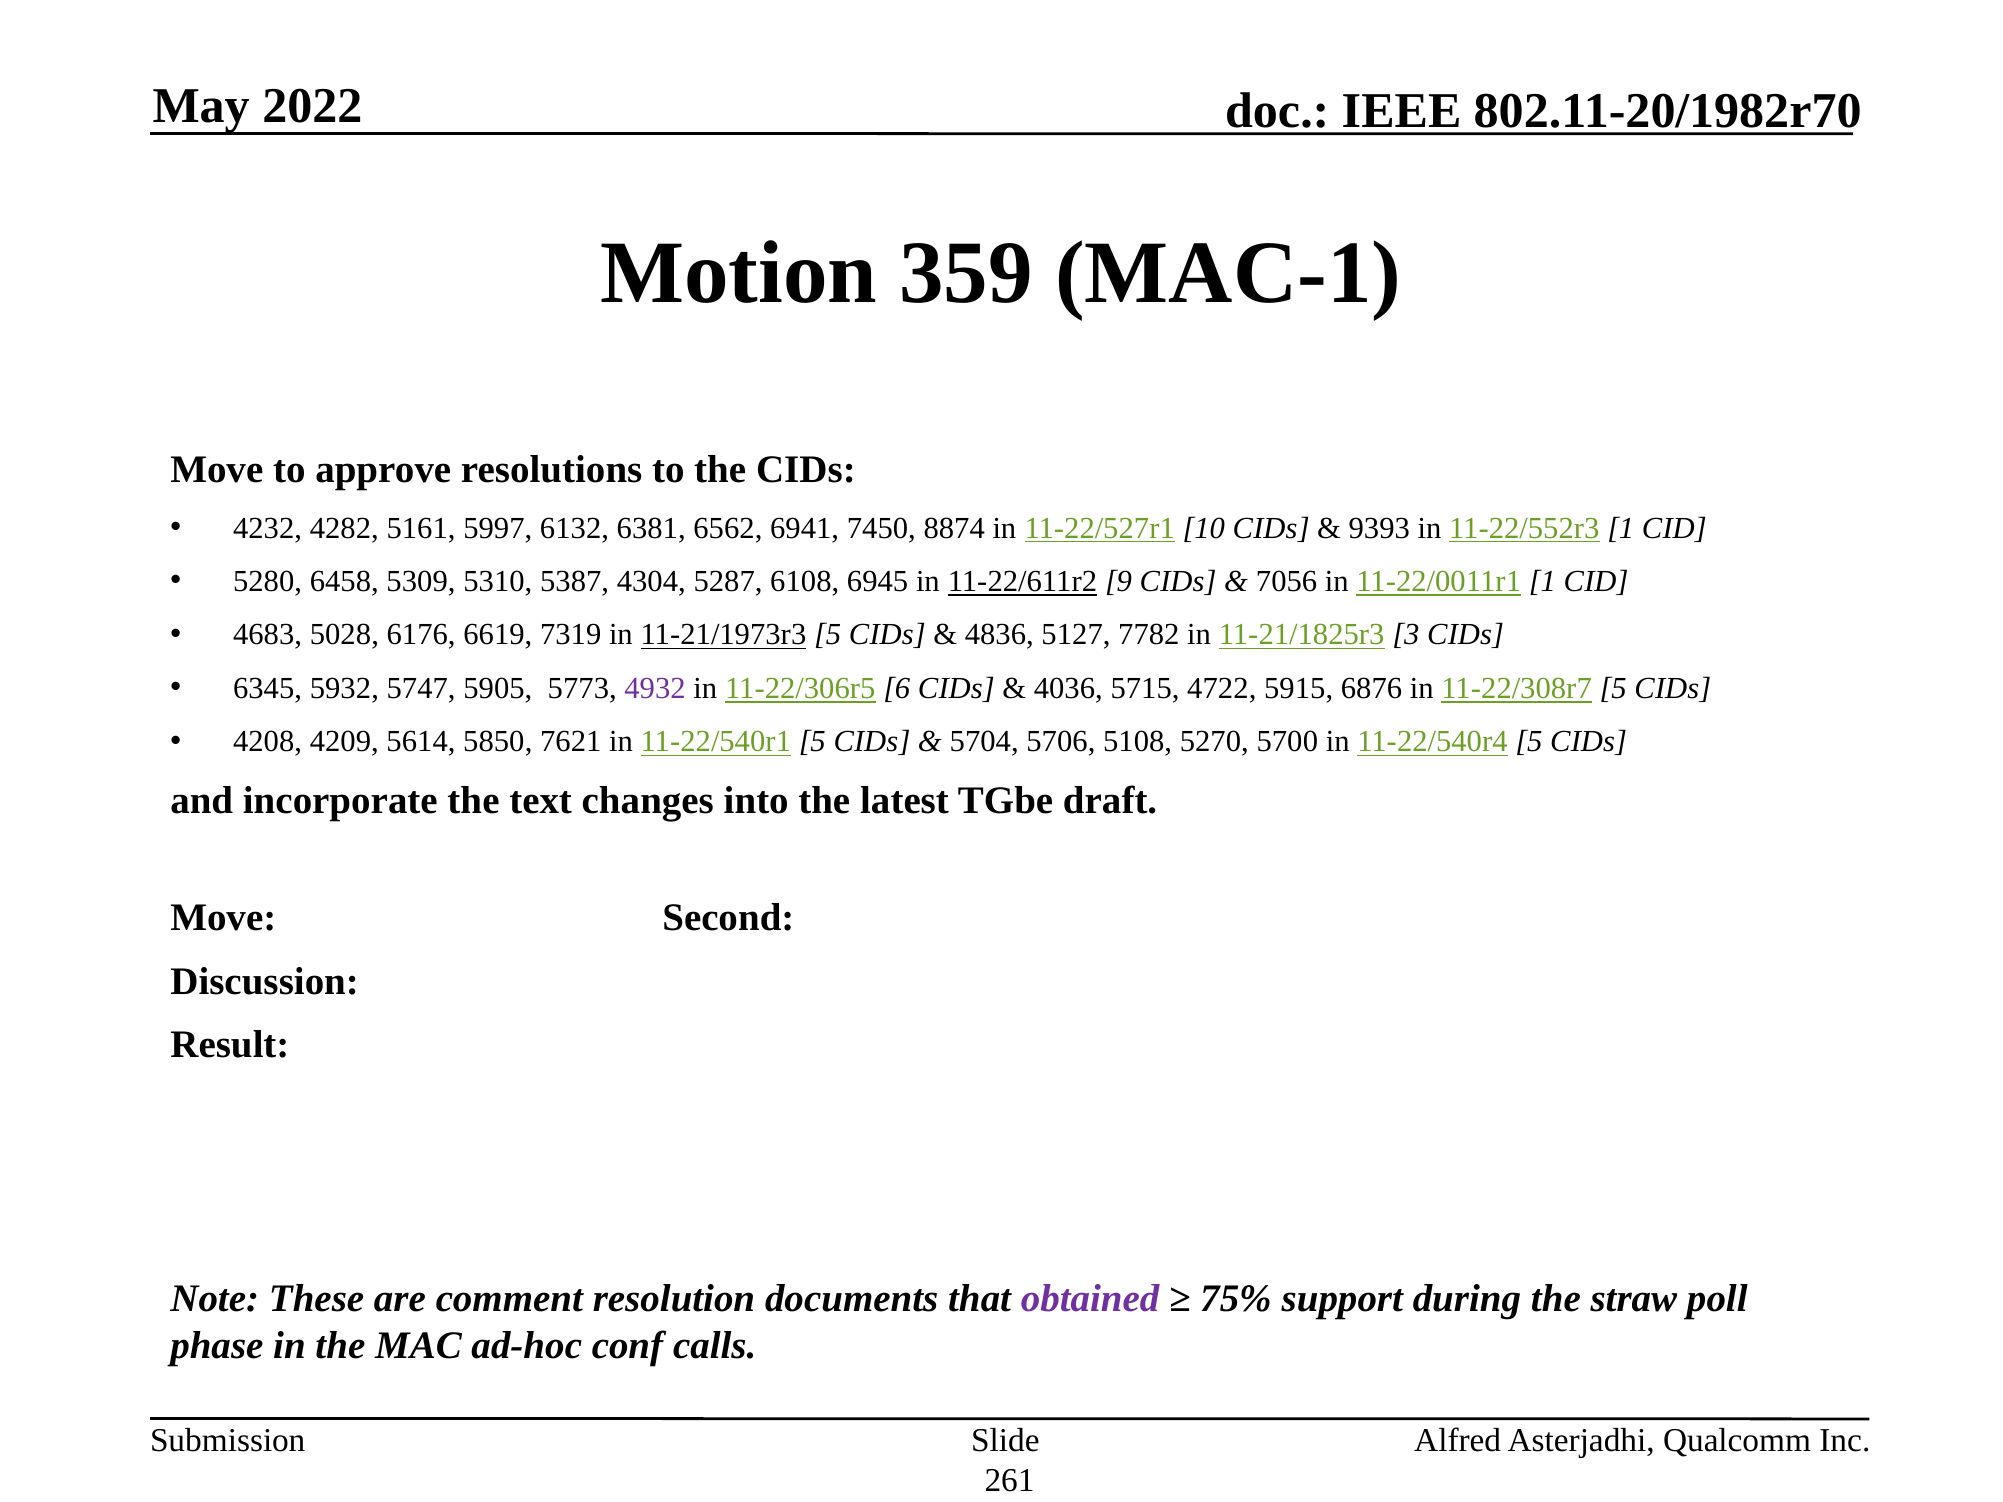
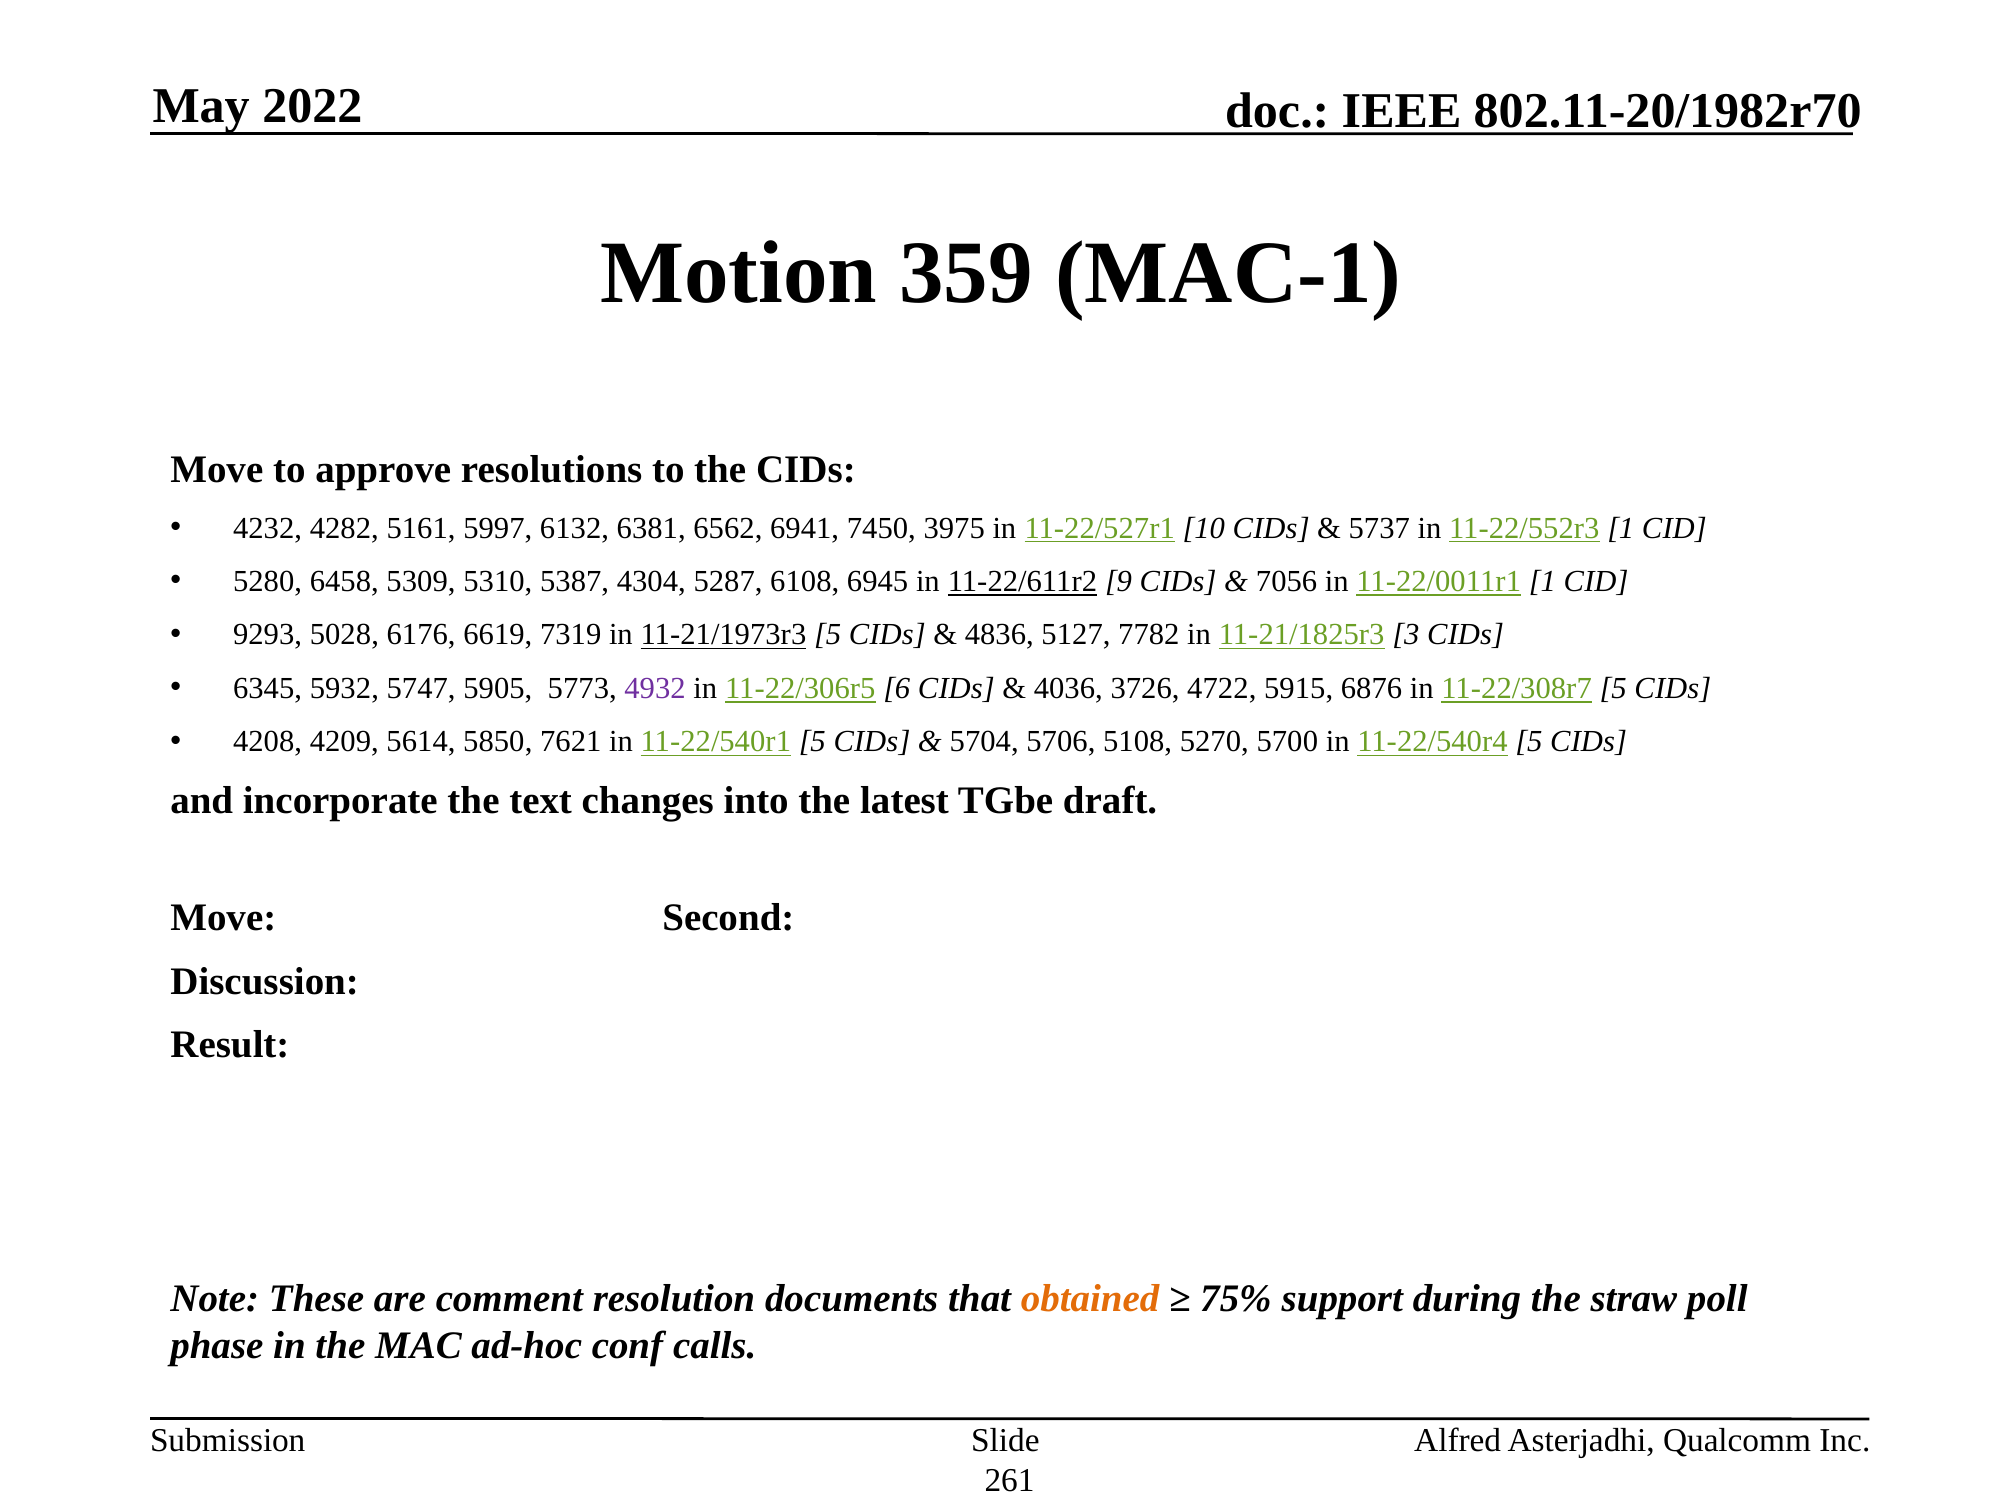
8874: 8874 -> 3975
9393: 9393 -> 5737
4683: 4683 -> 9293
5715: 5715 -> 3726
obtained colour: purple -> orange
